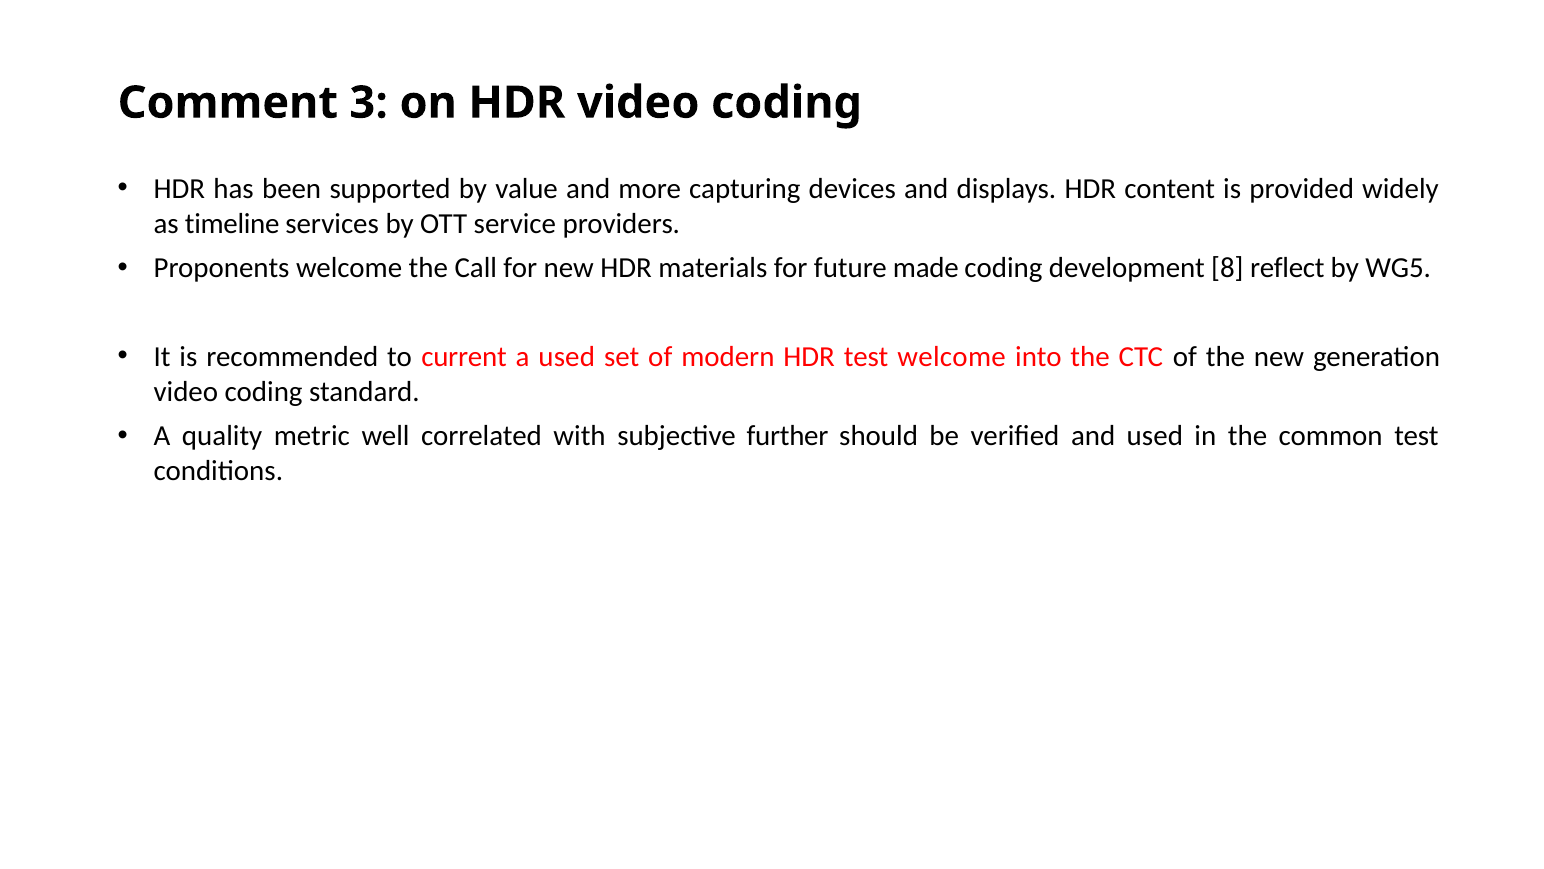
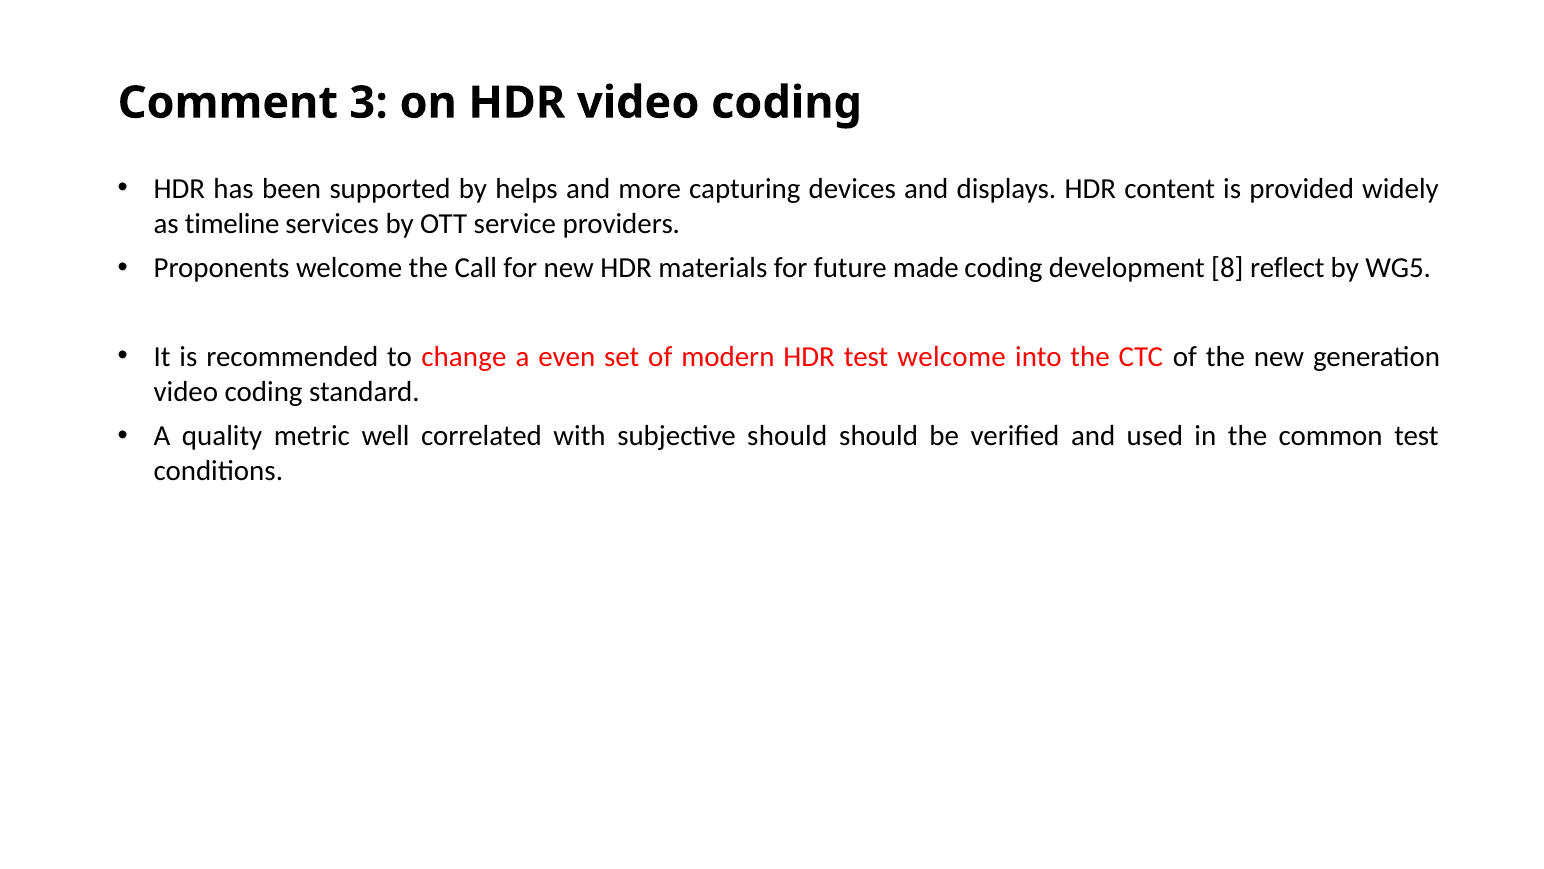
value: value -> helps
current: current -> change
a used: used -> even
subjective further: further -> should
